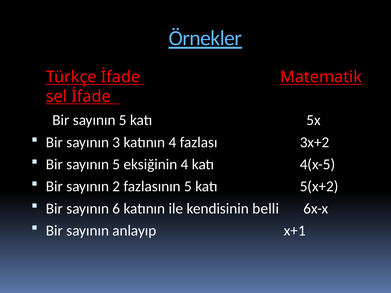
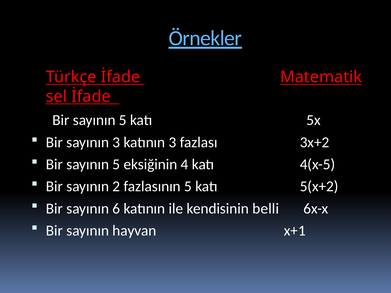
katının 4: 4 -> 3
anlayıp: anlayıp -> hayvan
